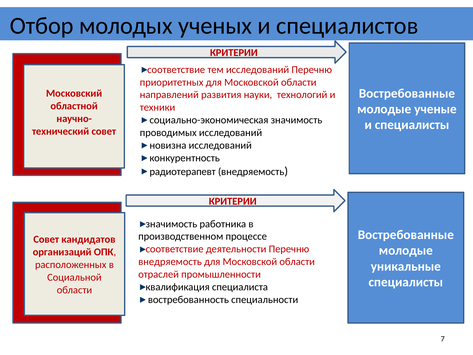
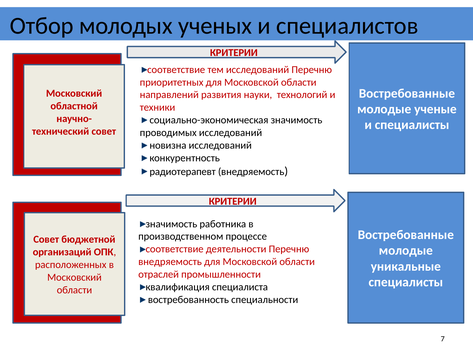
кандидатов: кандидатов -> бюджетной
Социальной at (74, 277): Социальной -> Московский
